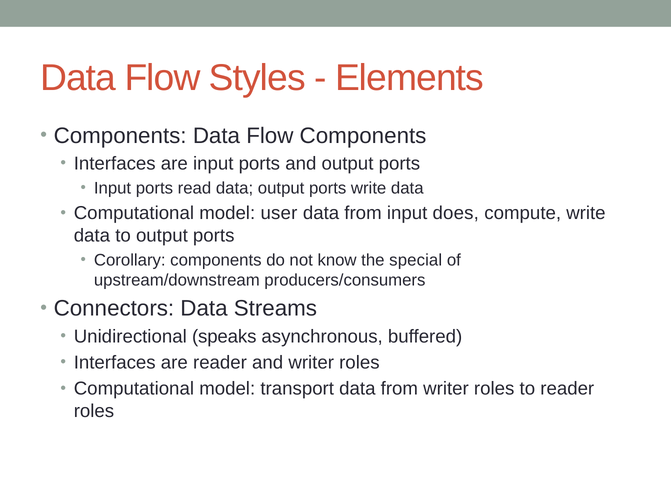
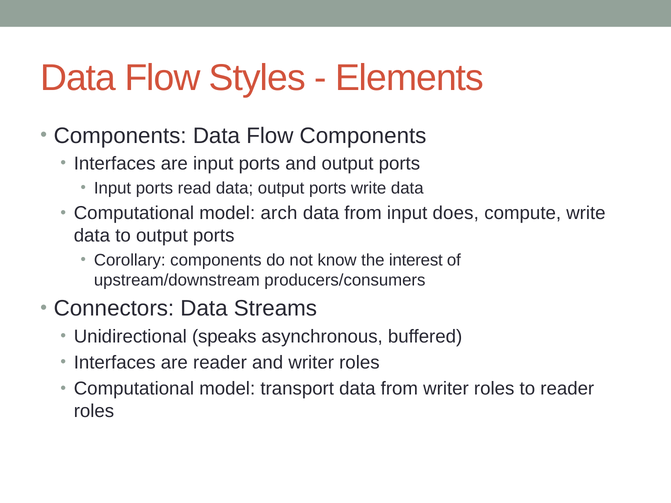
user: user -> arch
special: special -> interest
